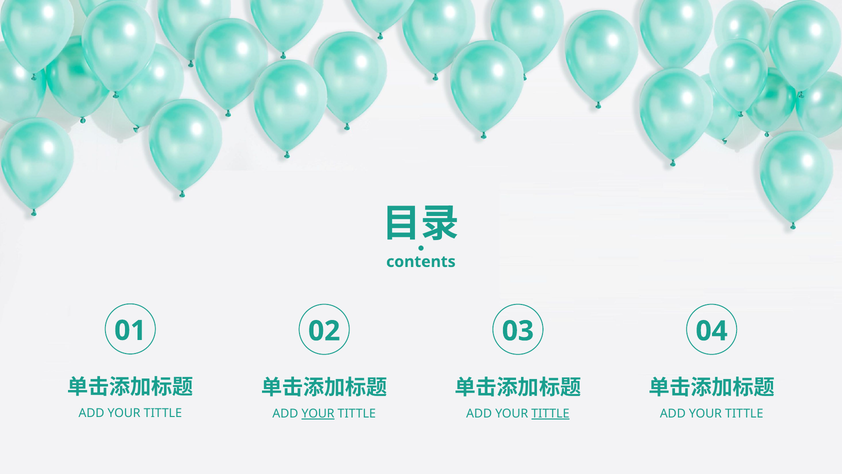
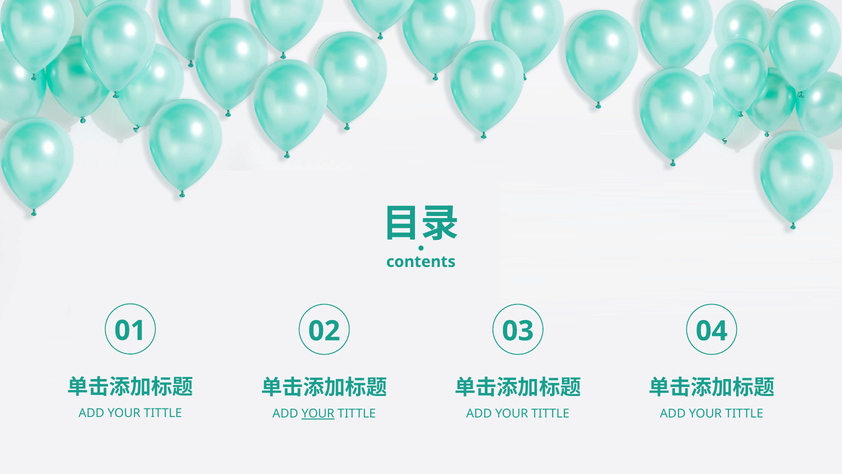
TITTLE at (550, 413) underline: present -> none
